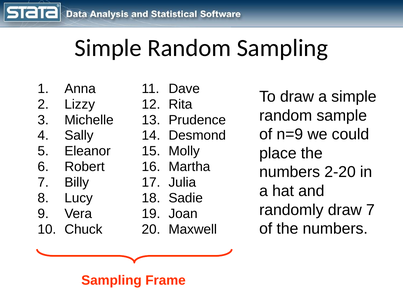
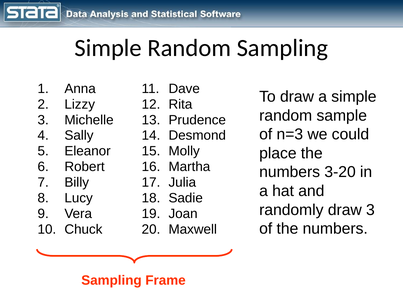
n=9: n=9 -> n=3
2-20: 2-20 -> 3-20
draw 7: 7 -> 3
